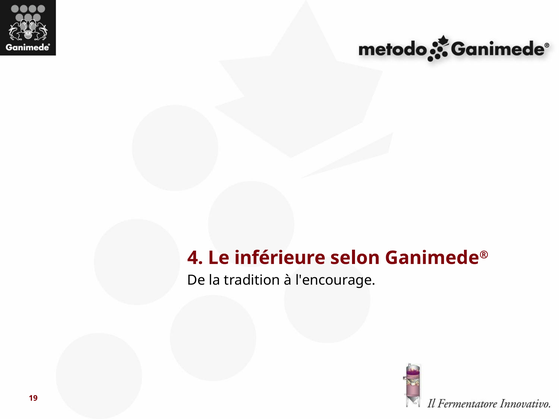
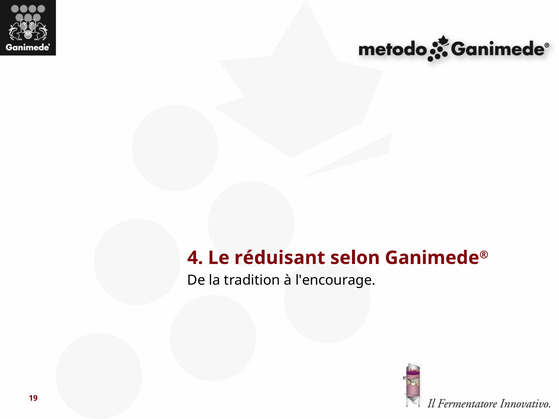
inférieure: inférieure -> réduisant
